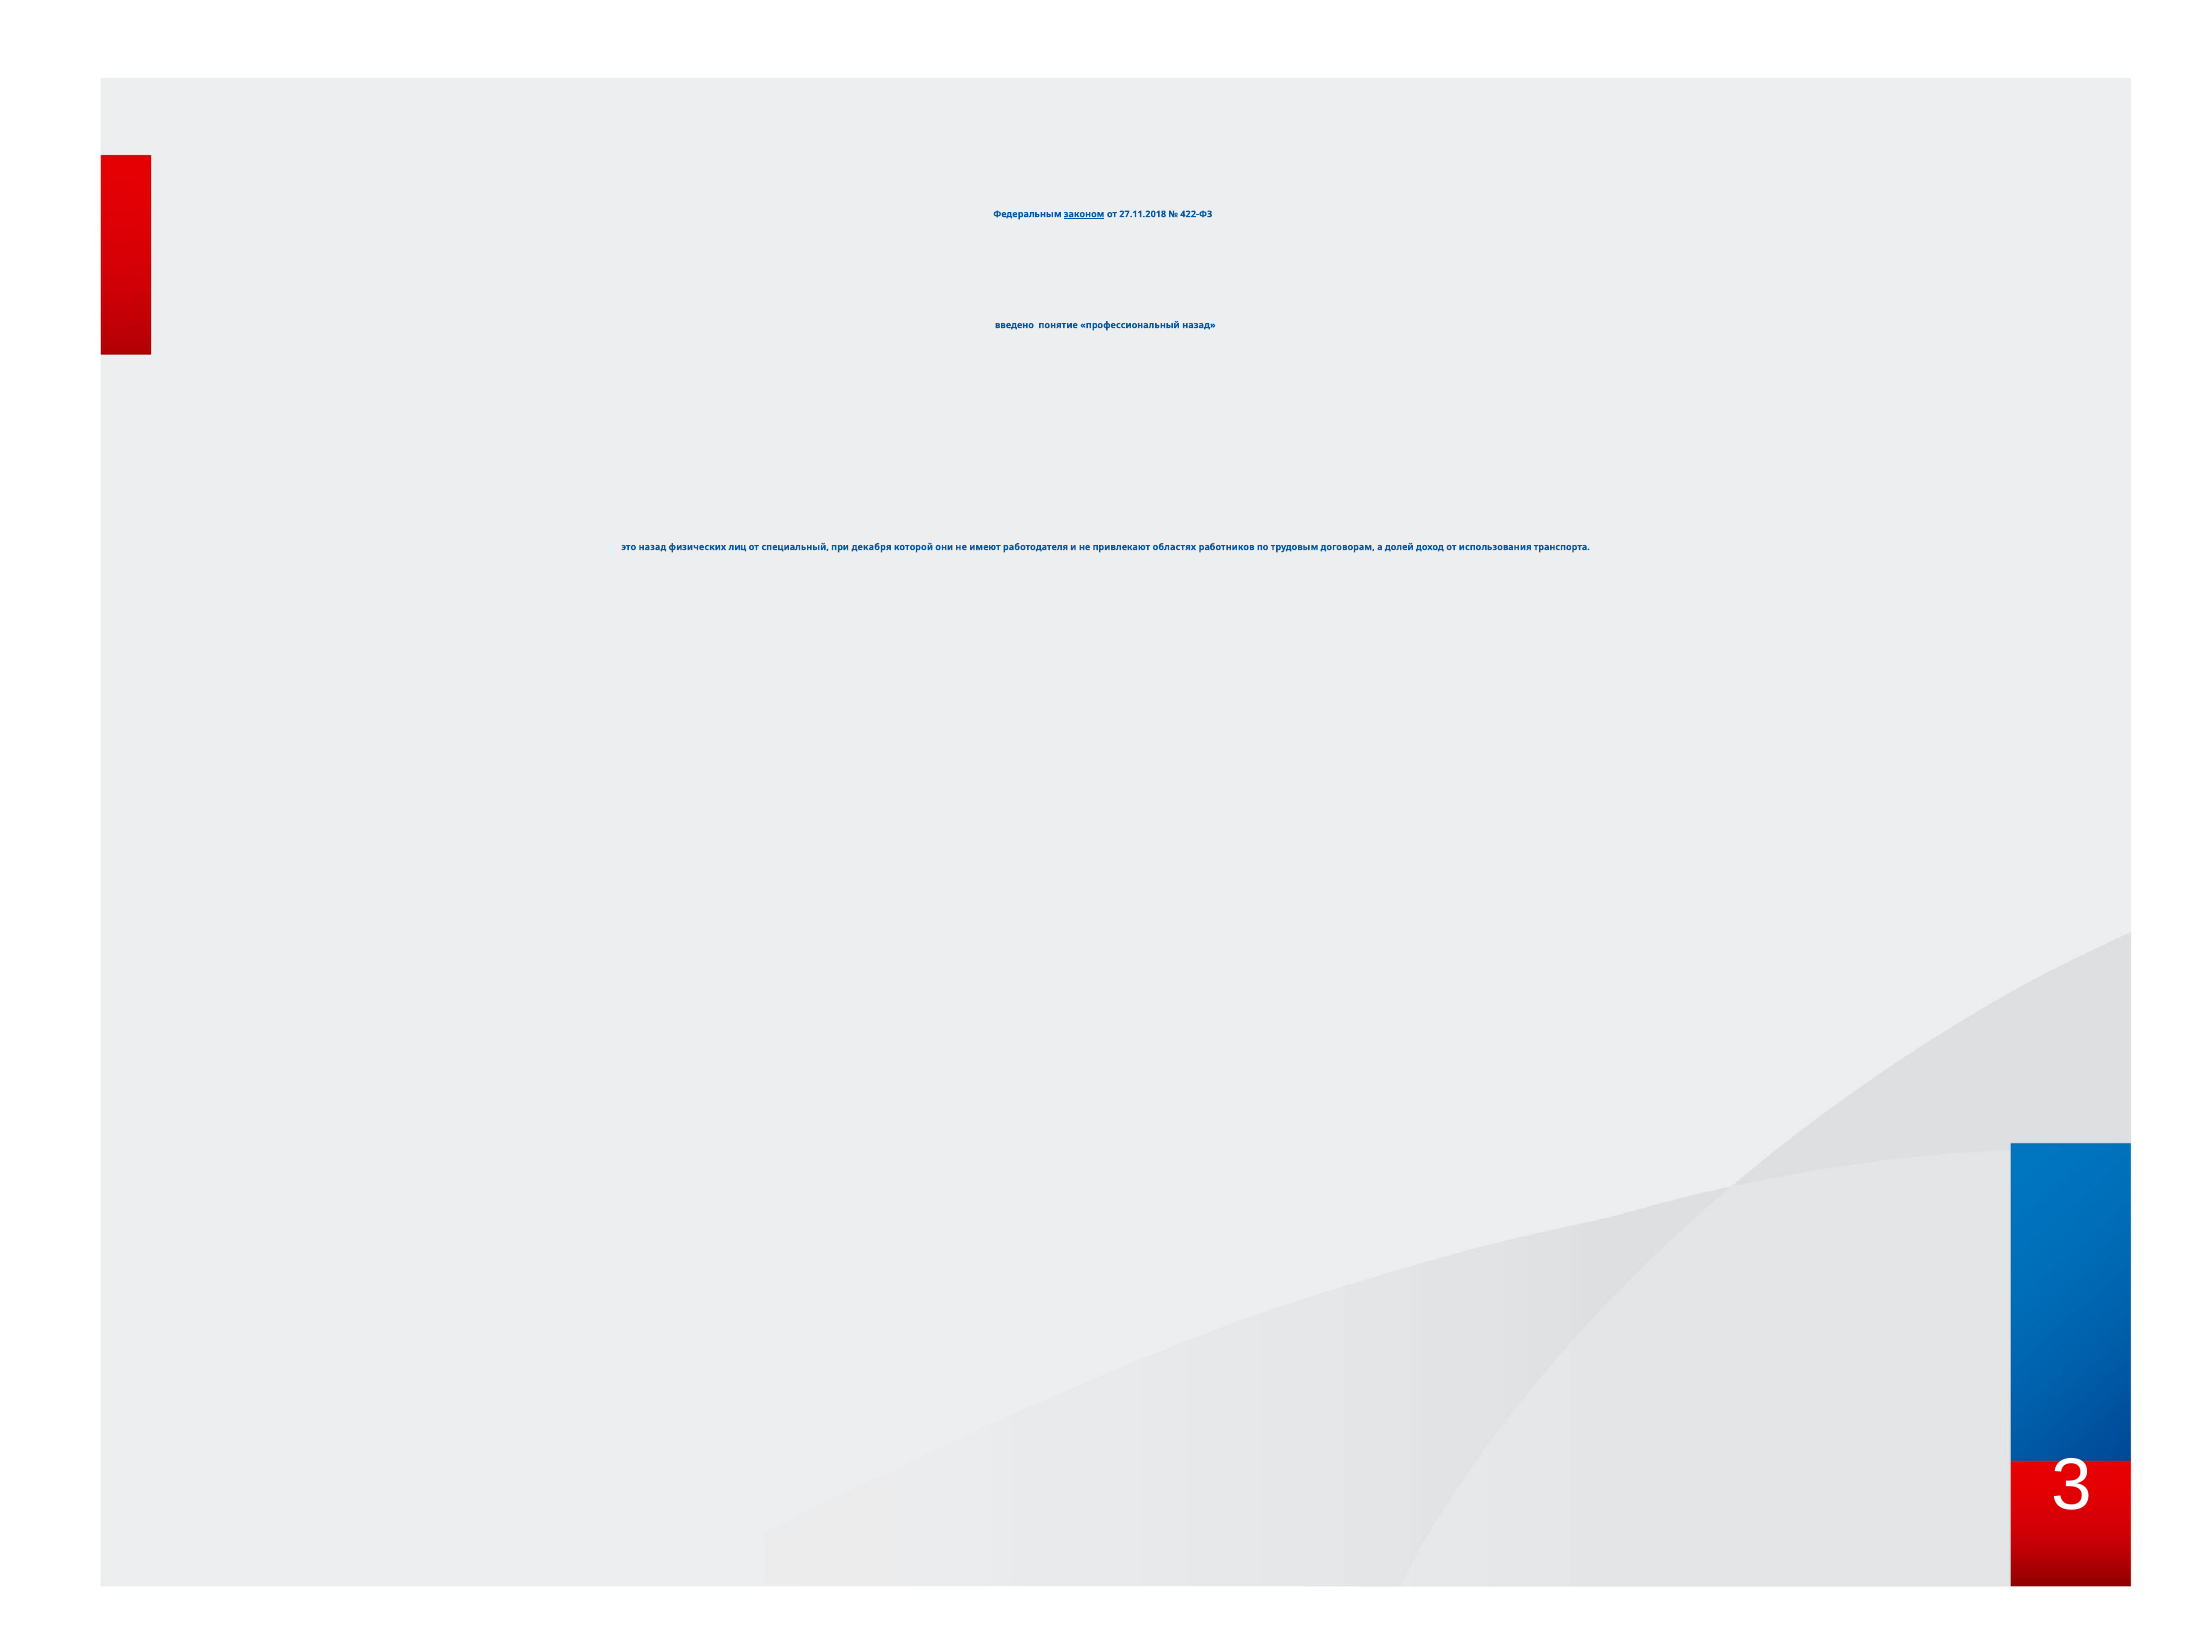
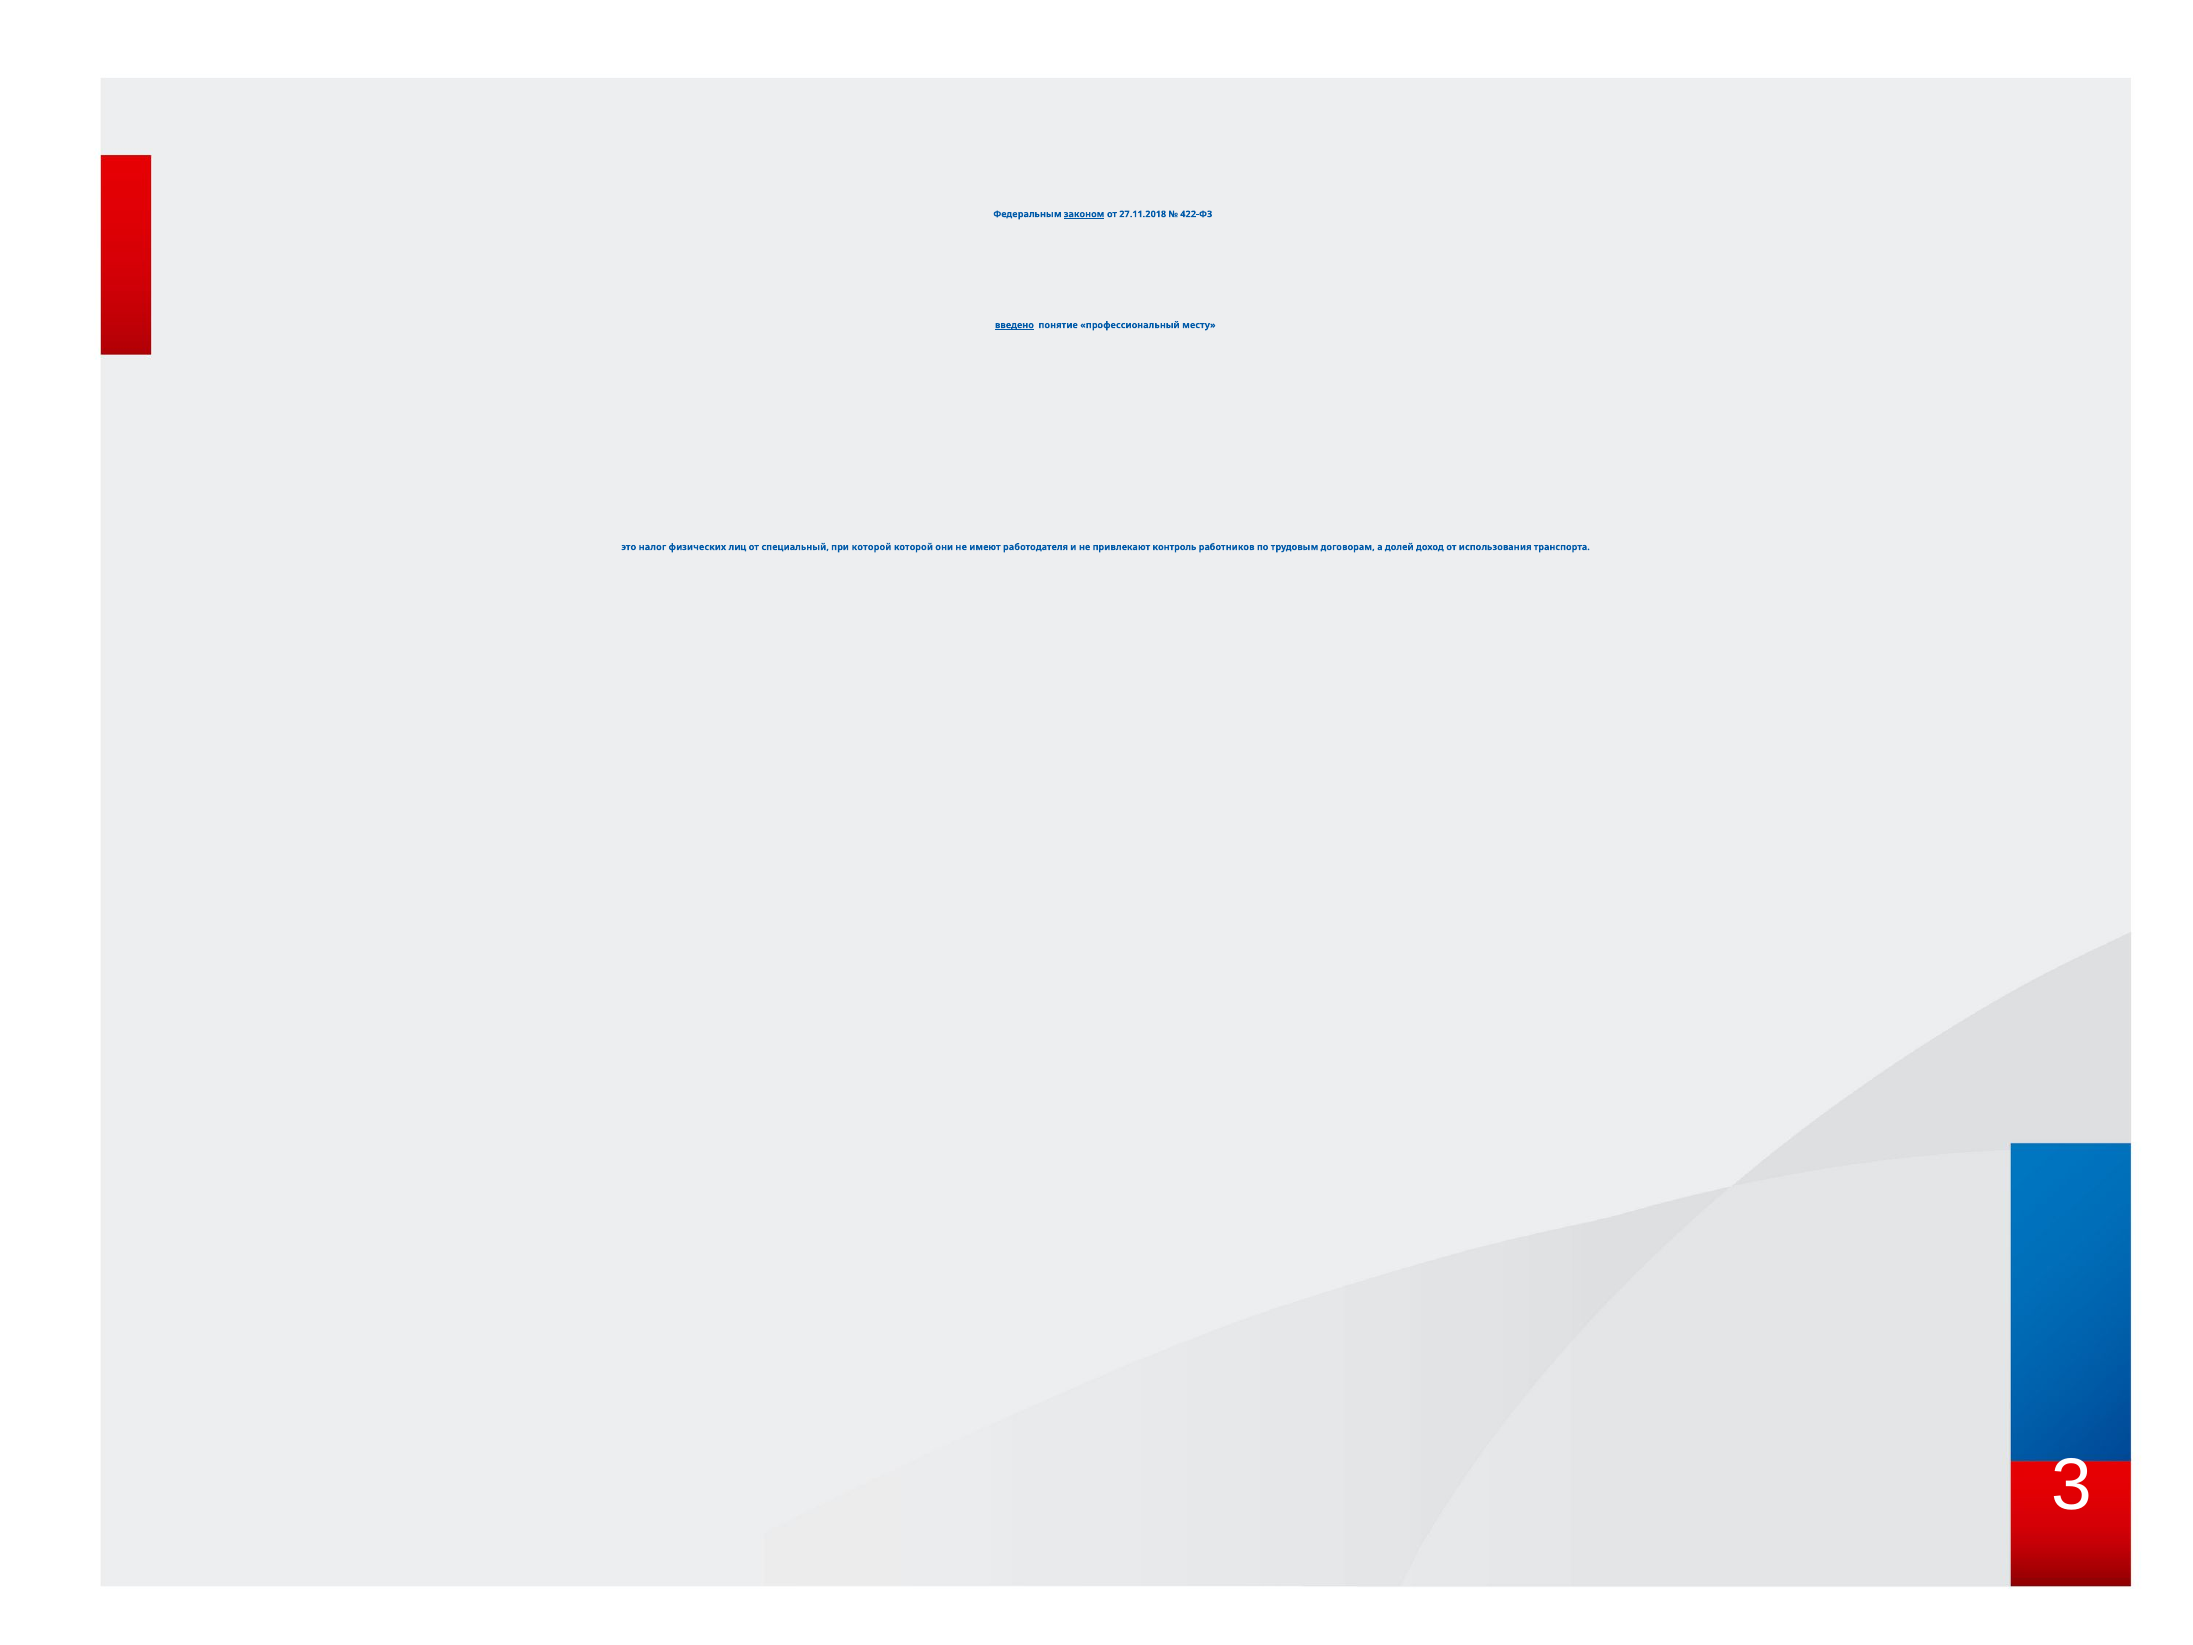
введено underline: none -> present
профессиональный назад: назад -> месту
это назад: назад -> налог
при декабря: декабря -> которой
областях: областях -> контроль
